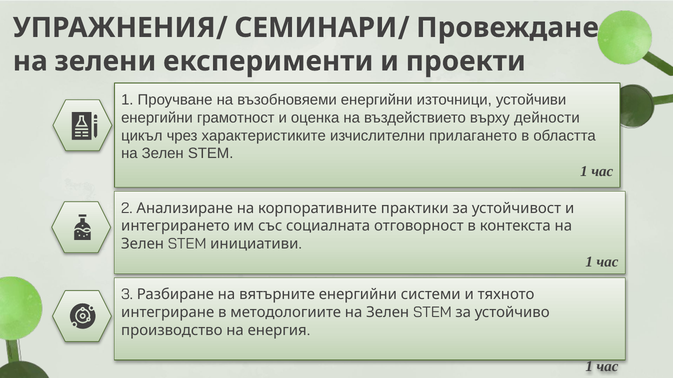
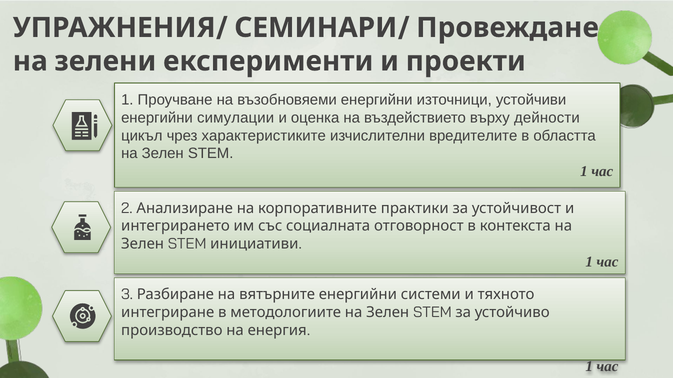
грамотност: грамотност -> симулации
прилагането: прилагането -> вредителите
